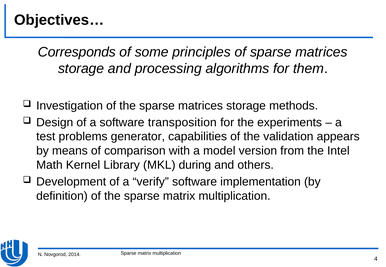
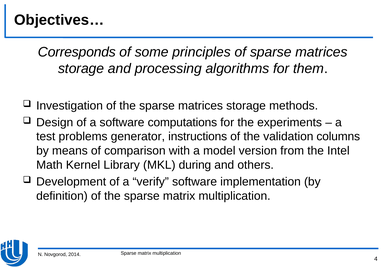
transposition: transposition -> computations
capabilities: capabilities -> instructions
appears: appears -> columns
